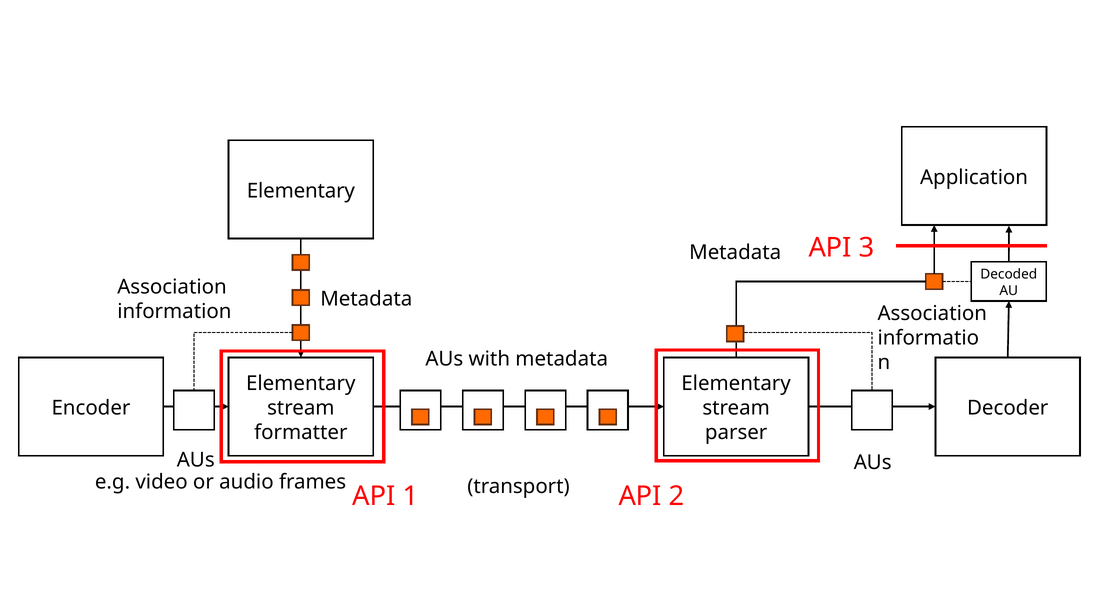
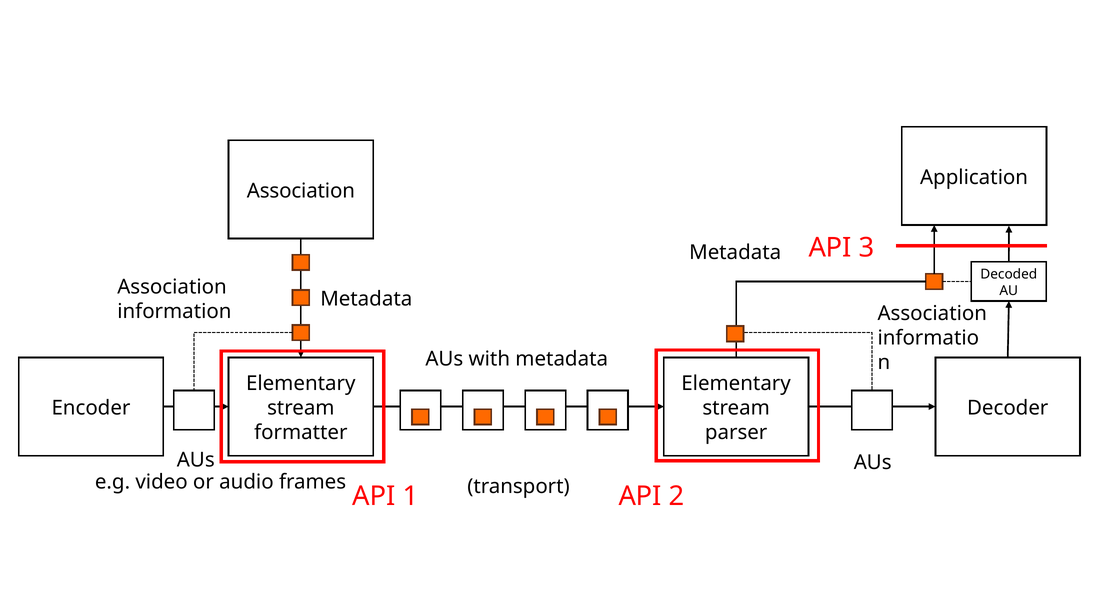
Elementary at (301, 191): Elementary -> Association
